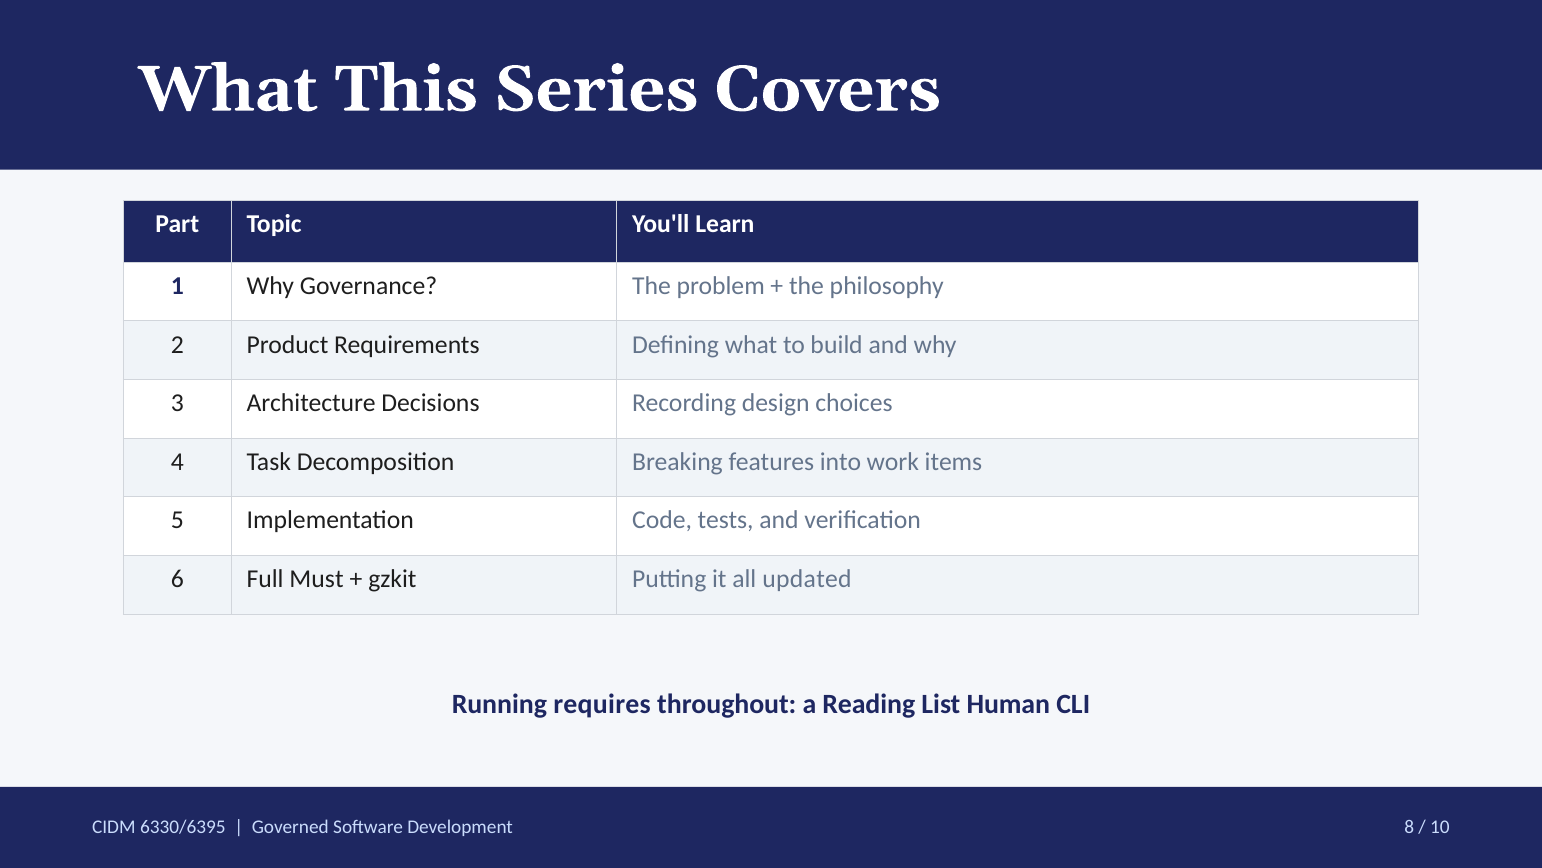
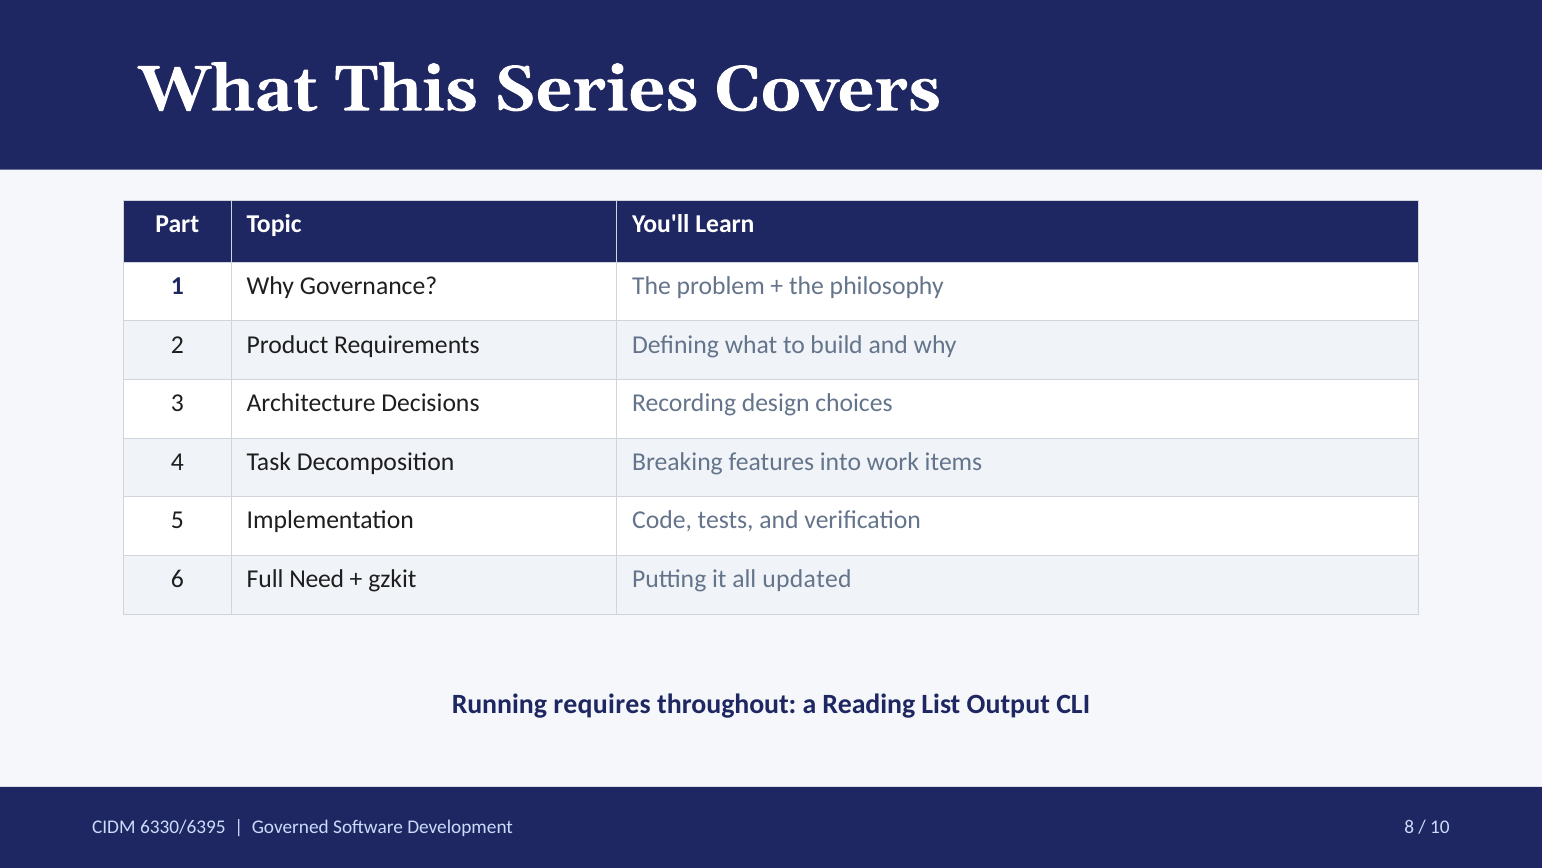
Must: Must -> Need
Human: Human -> Output
